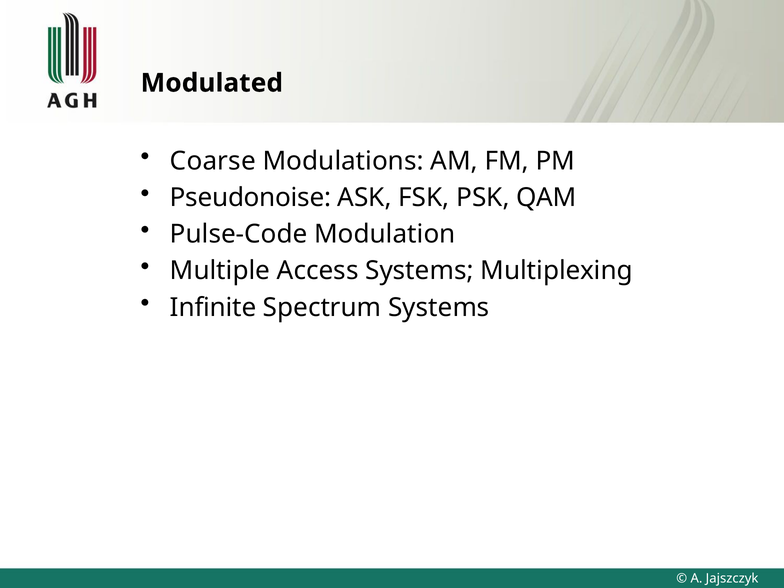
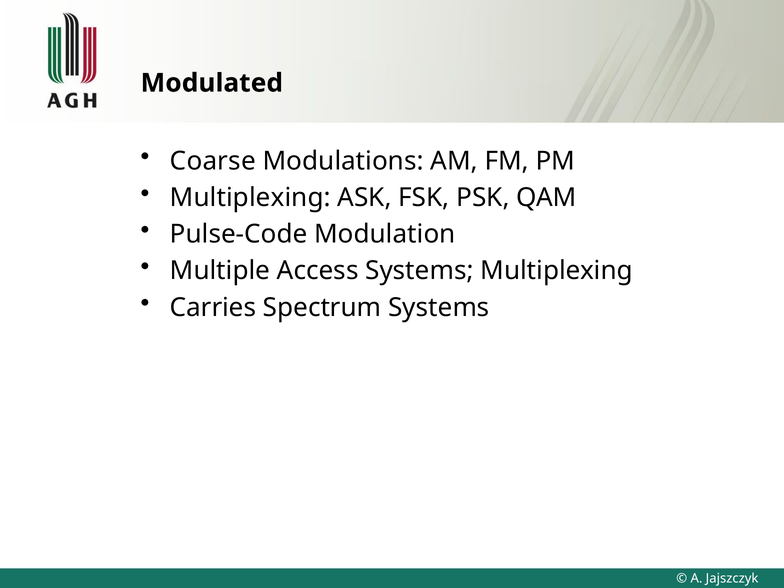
Pseudonoise at (250, 198): Pseudonoise -> Multiplexing
Infinite: Infinite -> Carries
